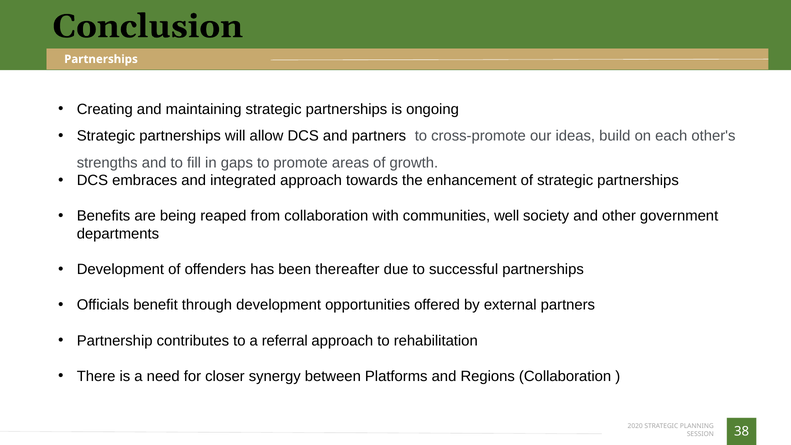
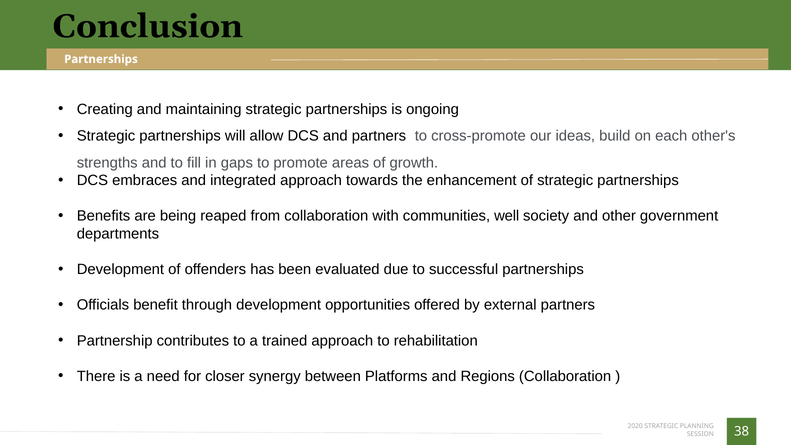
thereafter: thereafter -> evaluated
referral: referral -> trained
